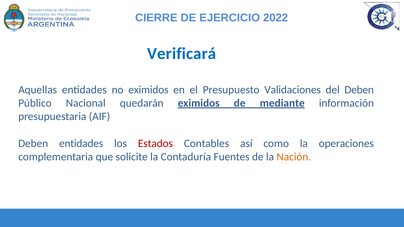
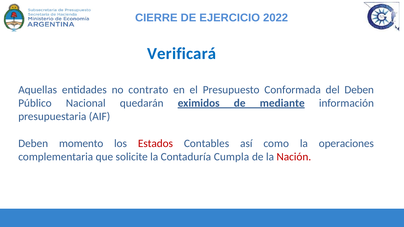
no eximidos: eximidos -> contrato
Validaciones: Validaciones -> Conformada
Deben entidades: entidades -> momento
Fuentes: Fuentes -> Cumpla
Nación colour: orange -> red
